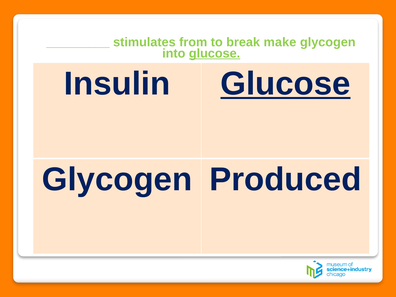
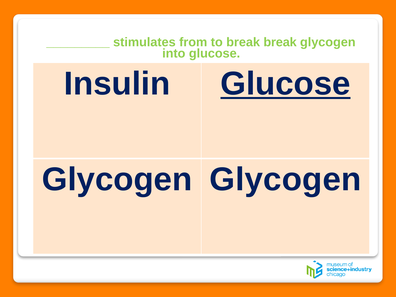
break make: make -> break
glucose at (215, 53) underline: present -> none
Glycogen Produced: Produced -> Glycogen
